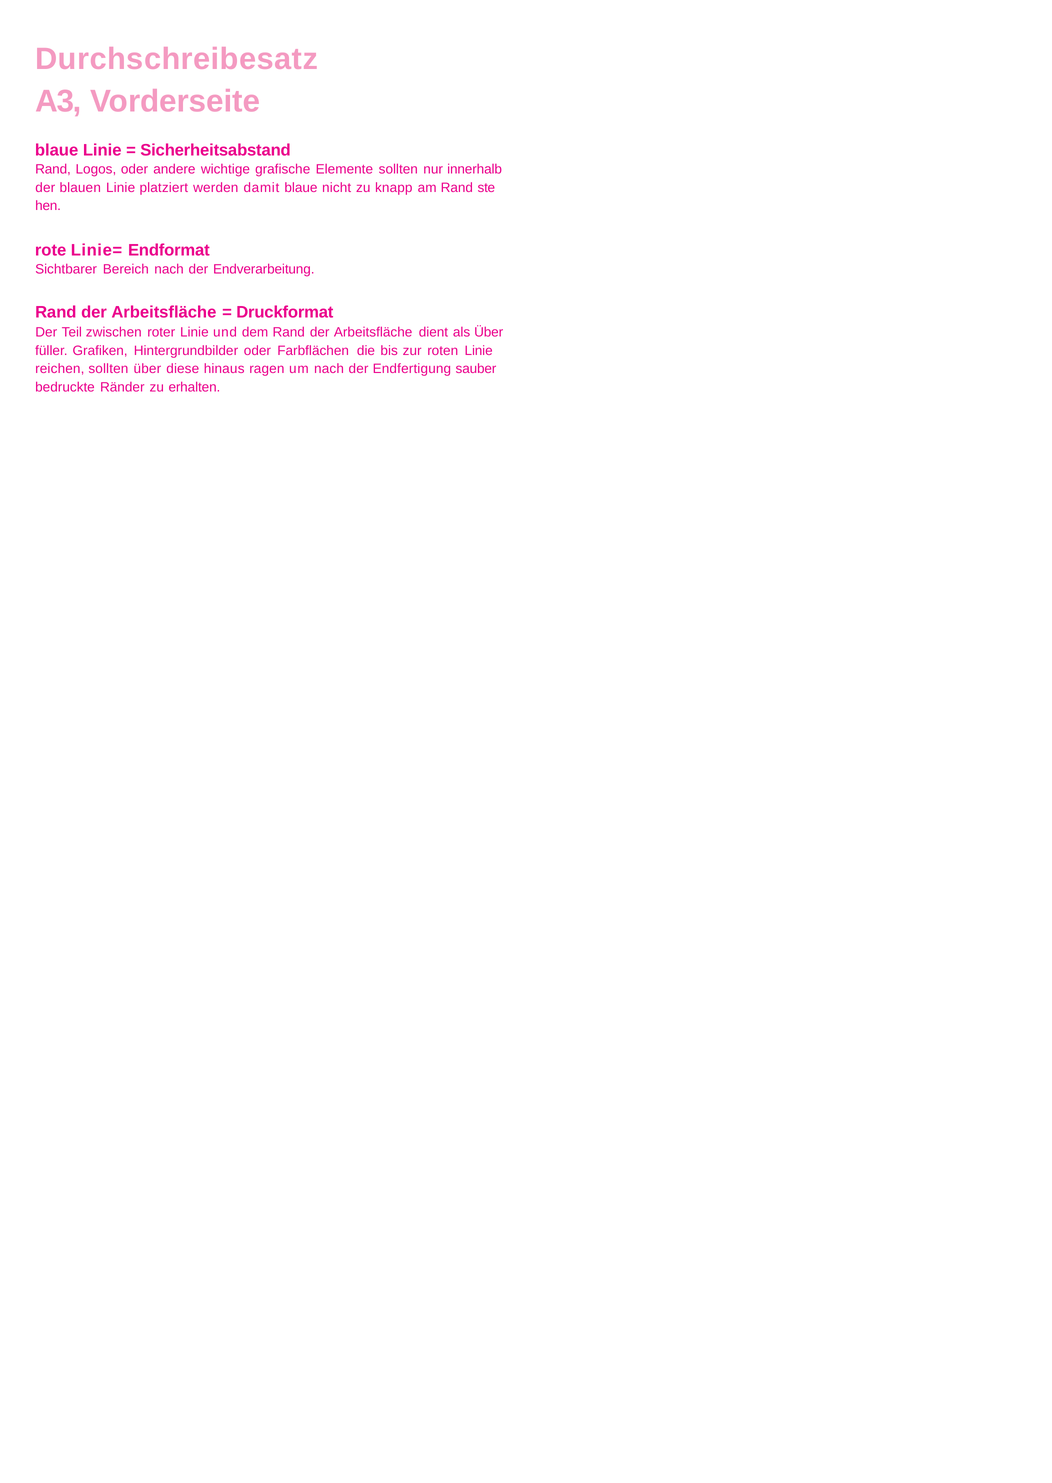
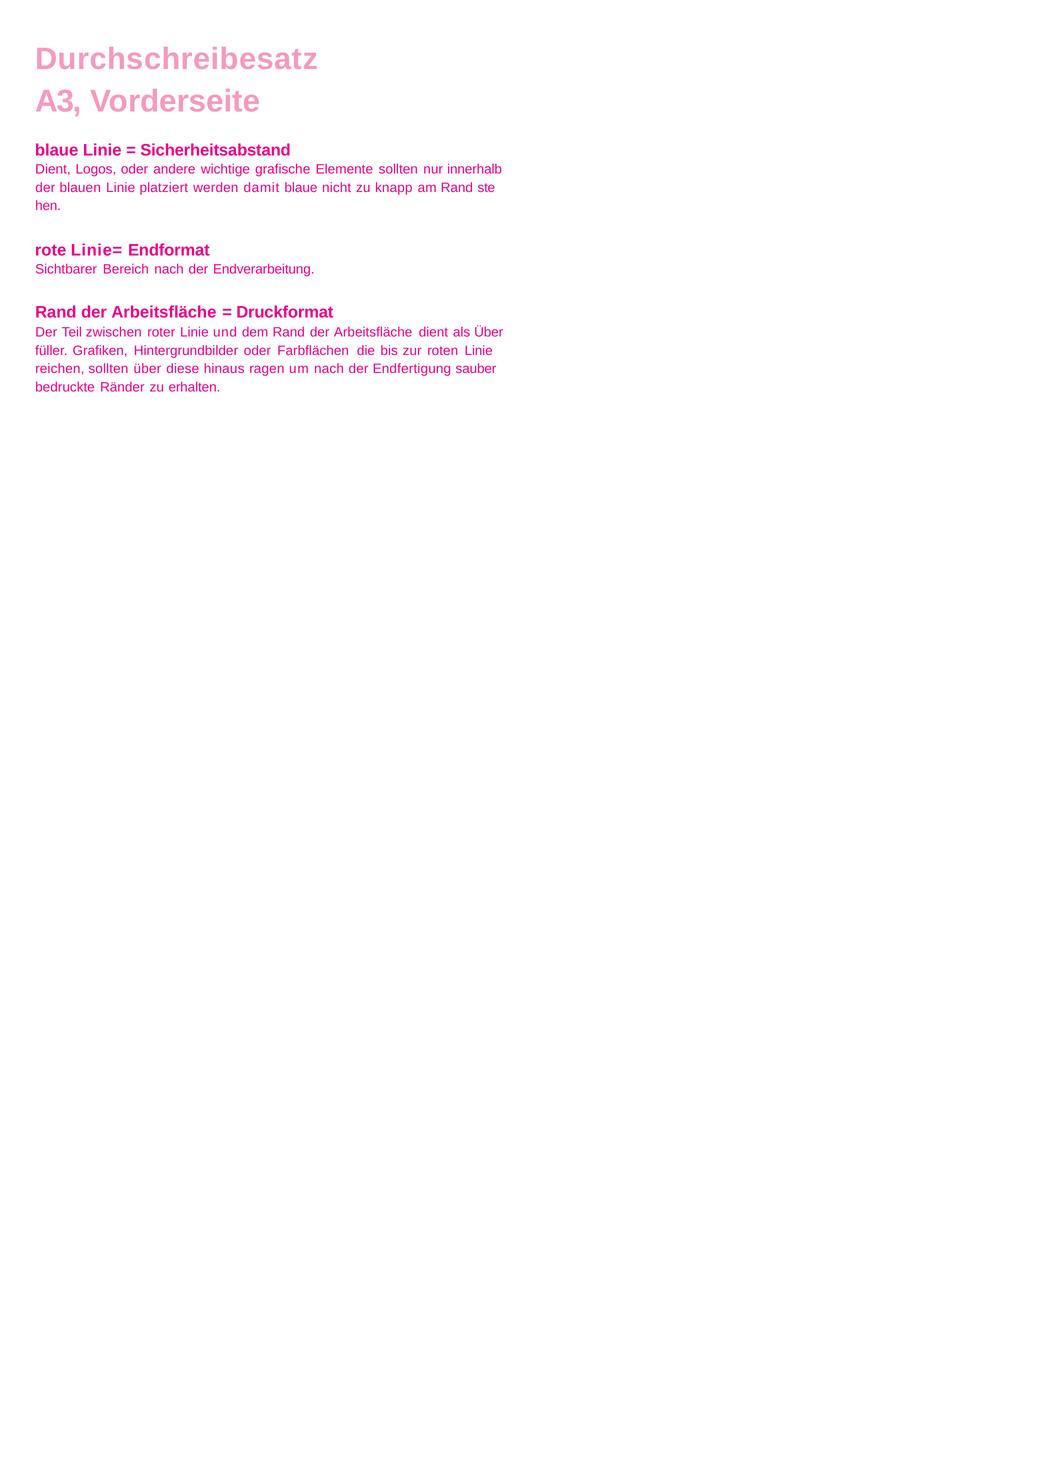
Rand at (53, 169): Rand -> Dient
